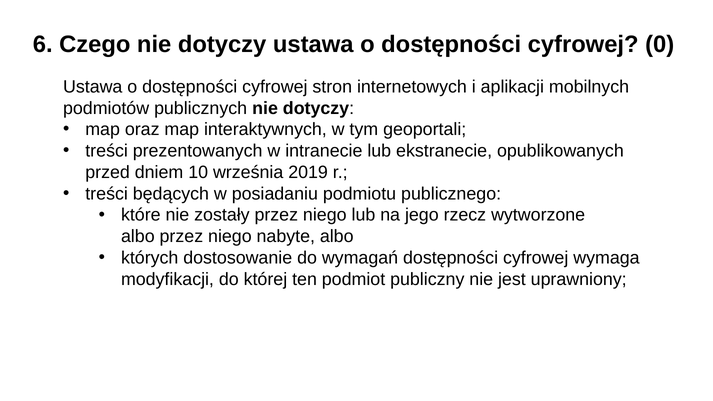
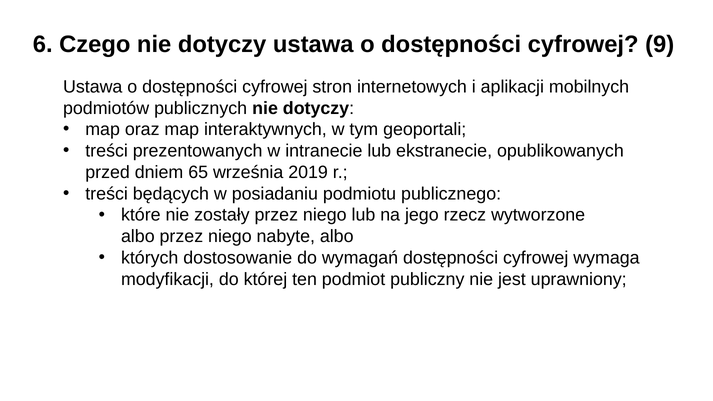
0: 0 -> 9
10: 10 -> 65
